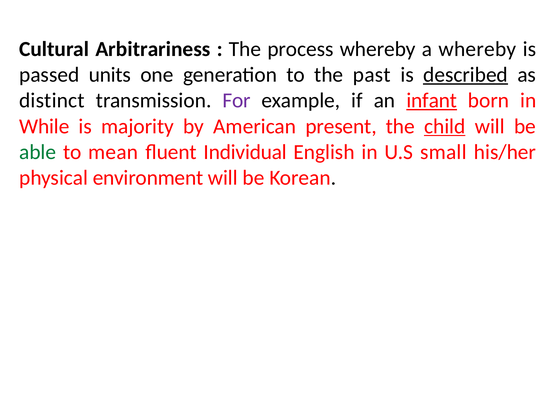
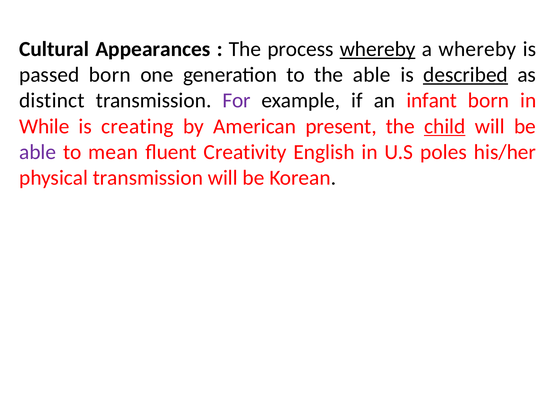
Arbitrariness: Arbitrariness -> Appearances
whereby at (378, 49) underline: none -> present
passed units: units -> born
the past: past -> able
infant underline: present -> none
majority: majority -> creating
able at (38, 152) colour: green -> purple
Individual: Individual -> Creativity
small: small -> poles
physical environment: environment -> transmission
